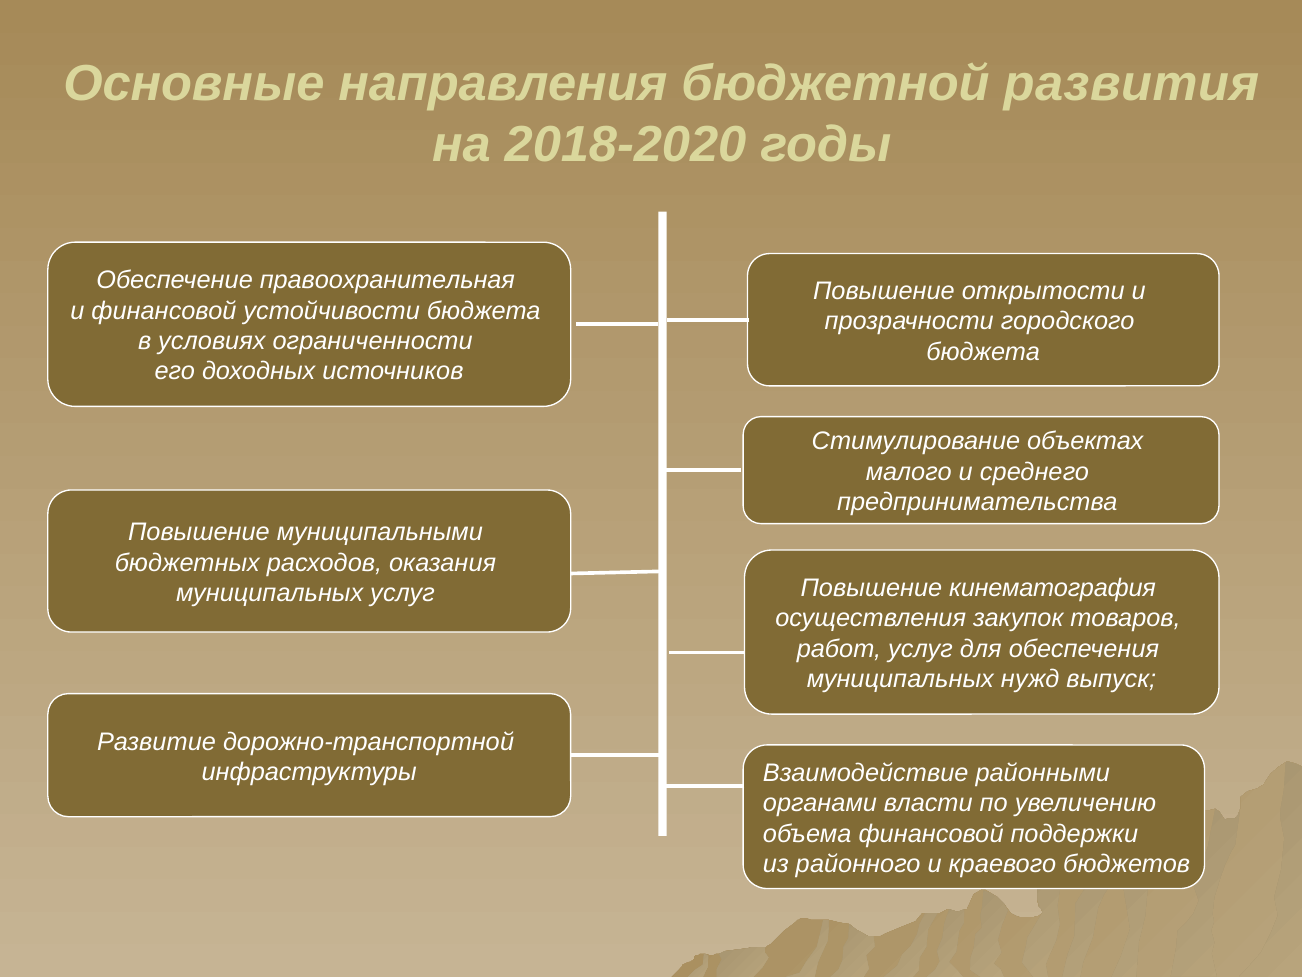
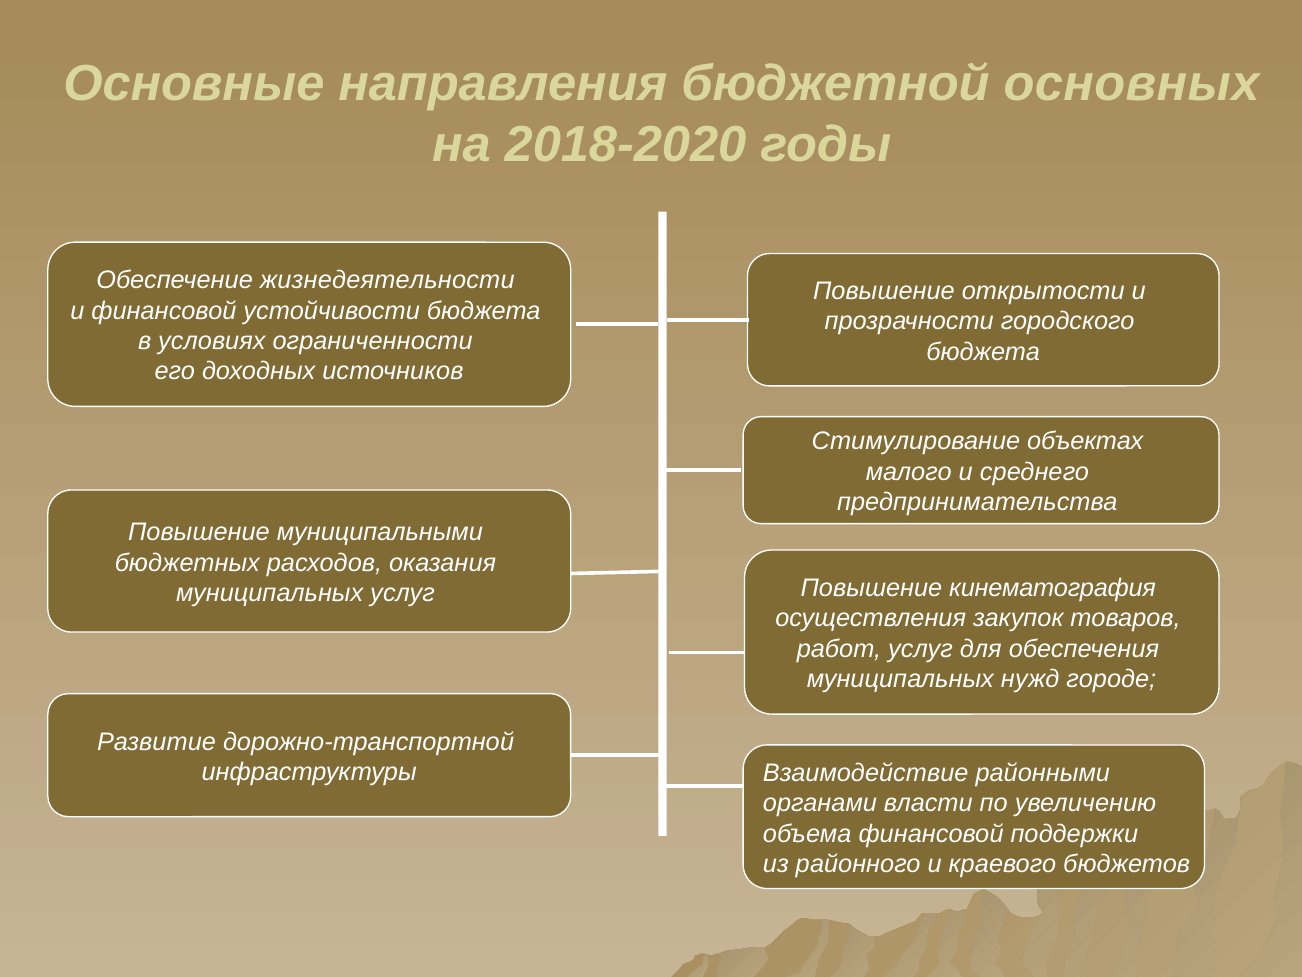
развития: развития -> основных
правоохранительная: правоохранительная -> жизнедеятельности
выпуск: выпуск -> городе
